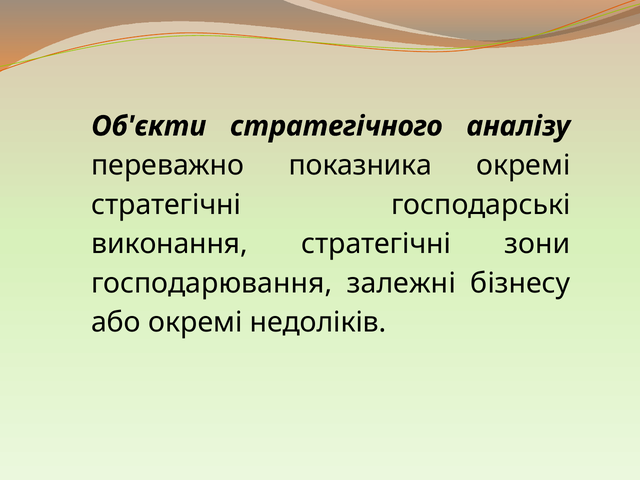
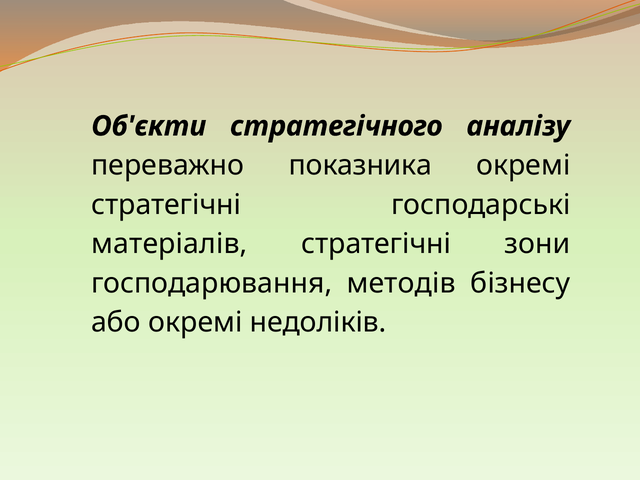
виконання: виконання -> матеріалів
залежні: залежні -> методів
